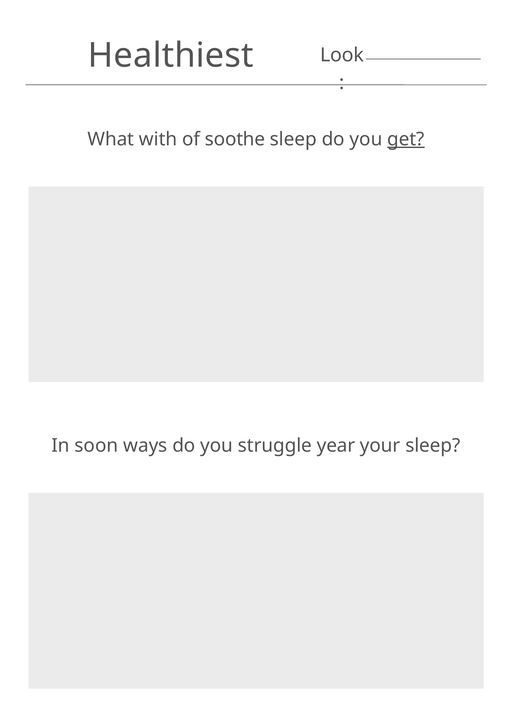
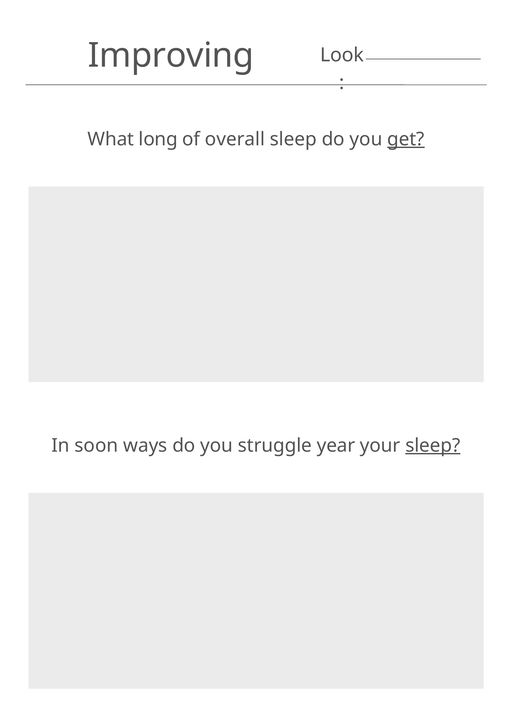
Healthiest: Healthiest -> Improving
with: with -> long
soothe: soothe -> overall
sleep at (433, 446) underline: none -> present
